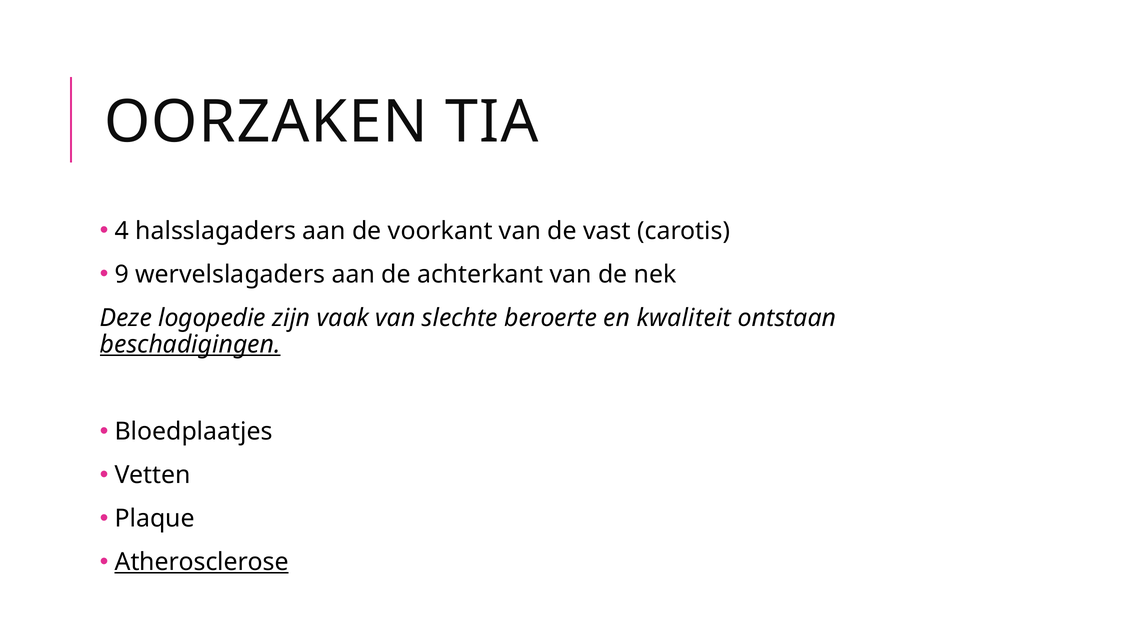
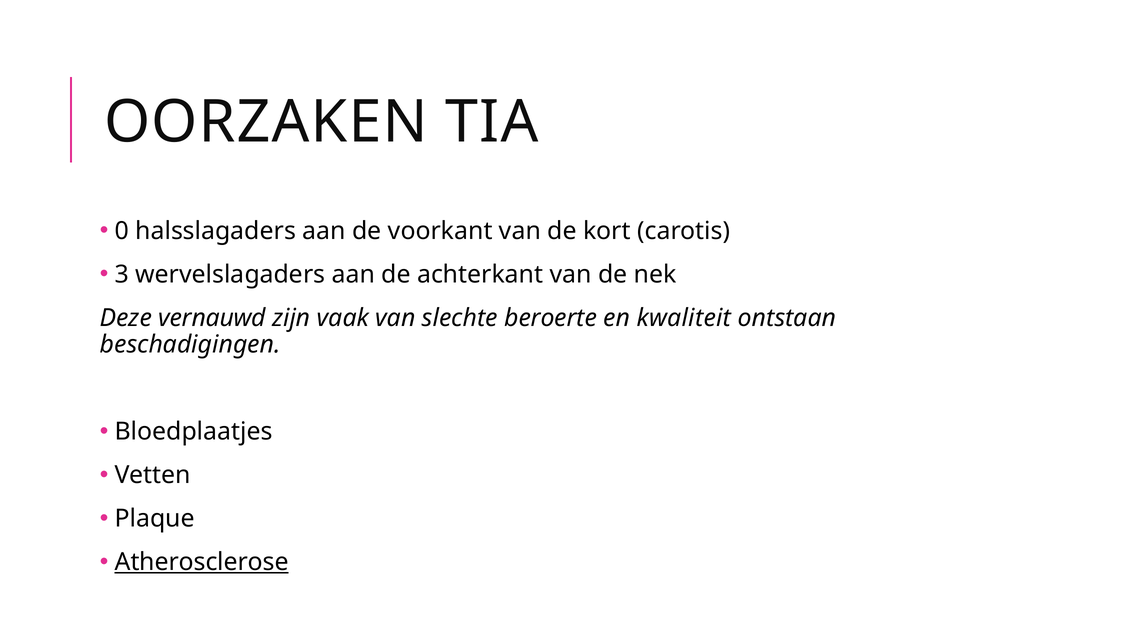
4: 4 -> 0
vast: vast -> kort
9: 9 -> 3
logopedie: logopedie -> vernauwd
beschadigingen underline: present -> none
